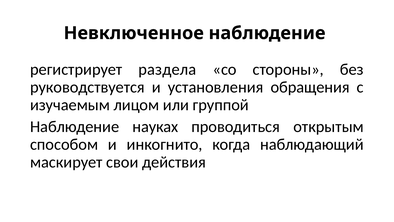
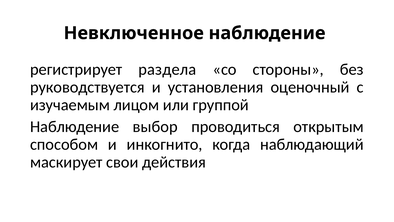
обращения: обращения -> оценочный
науках: науках -> выбор
